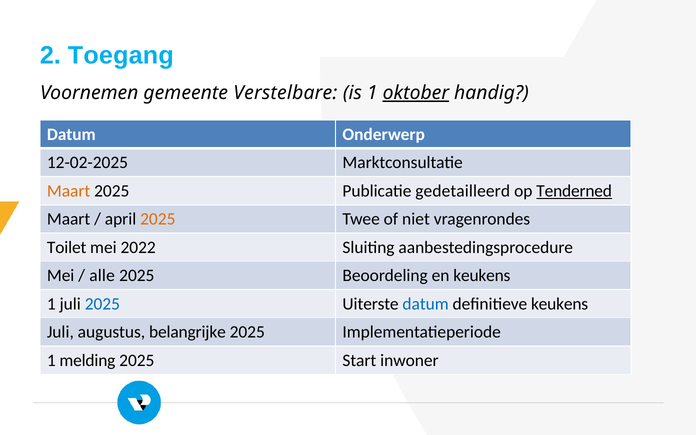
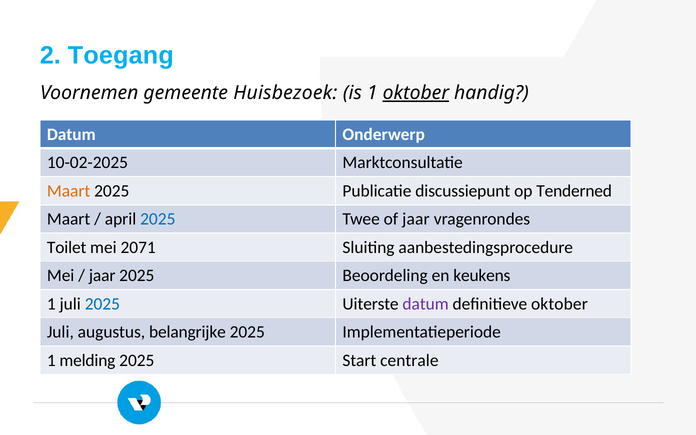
Verstelbare: Verstelbare -> Huisbezoek
12-02-2025: 12-02-2025 -> 10-02-2025
gedetailleerd: gedetailleerd -> discussiepunt
Tenderned underline: present -> none
2025 at (158, 219) colour: orange -> blue
of niet: niet -> jaar
2022: 2022 -> 2071
alle at (102, 276): alle -> jaar
datum at (426, 304) colour: blue -> purple
definitieve keukens: keukens -> oktober
inwoner: inwoner -> centrale
